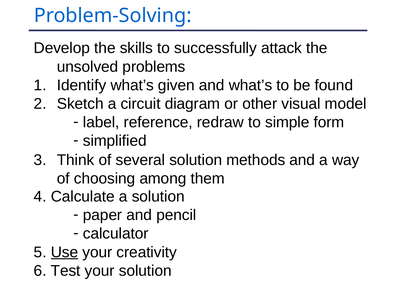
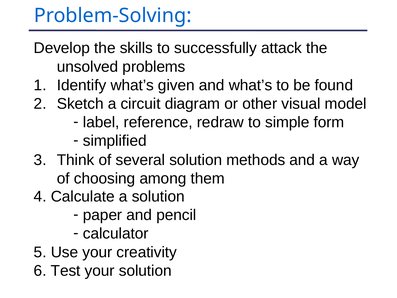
Use underline: present -> none
